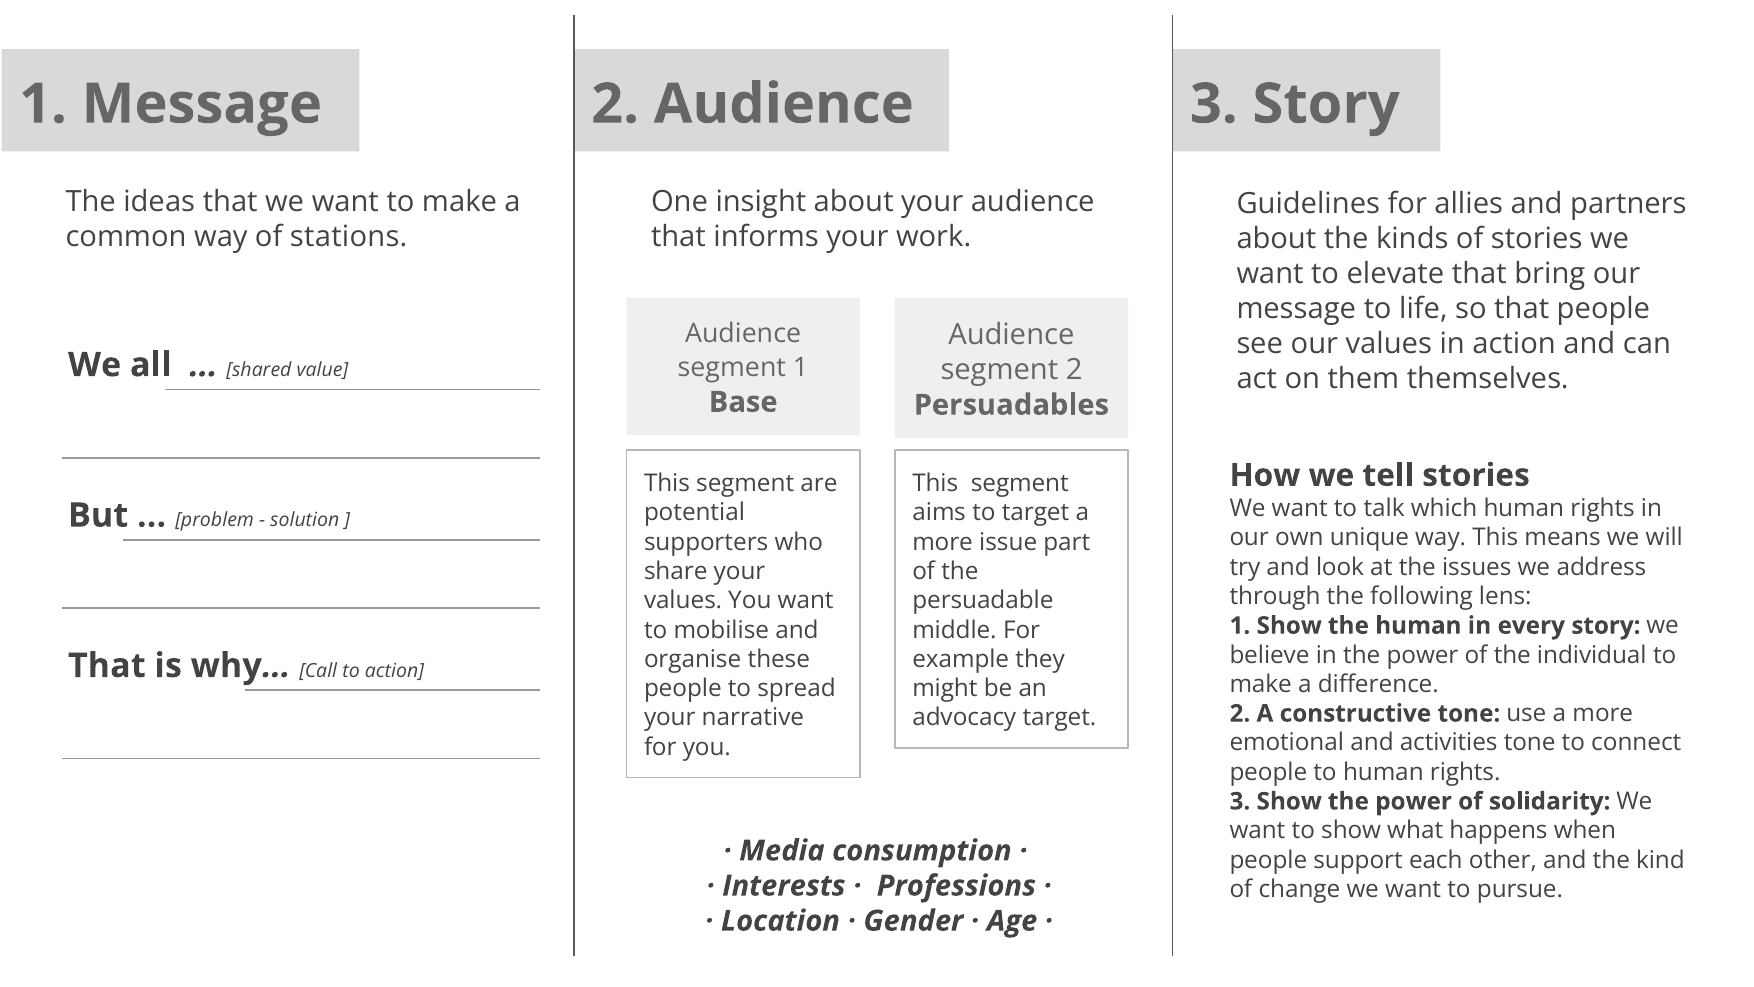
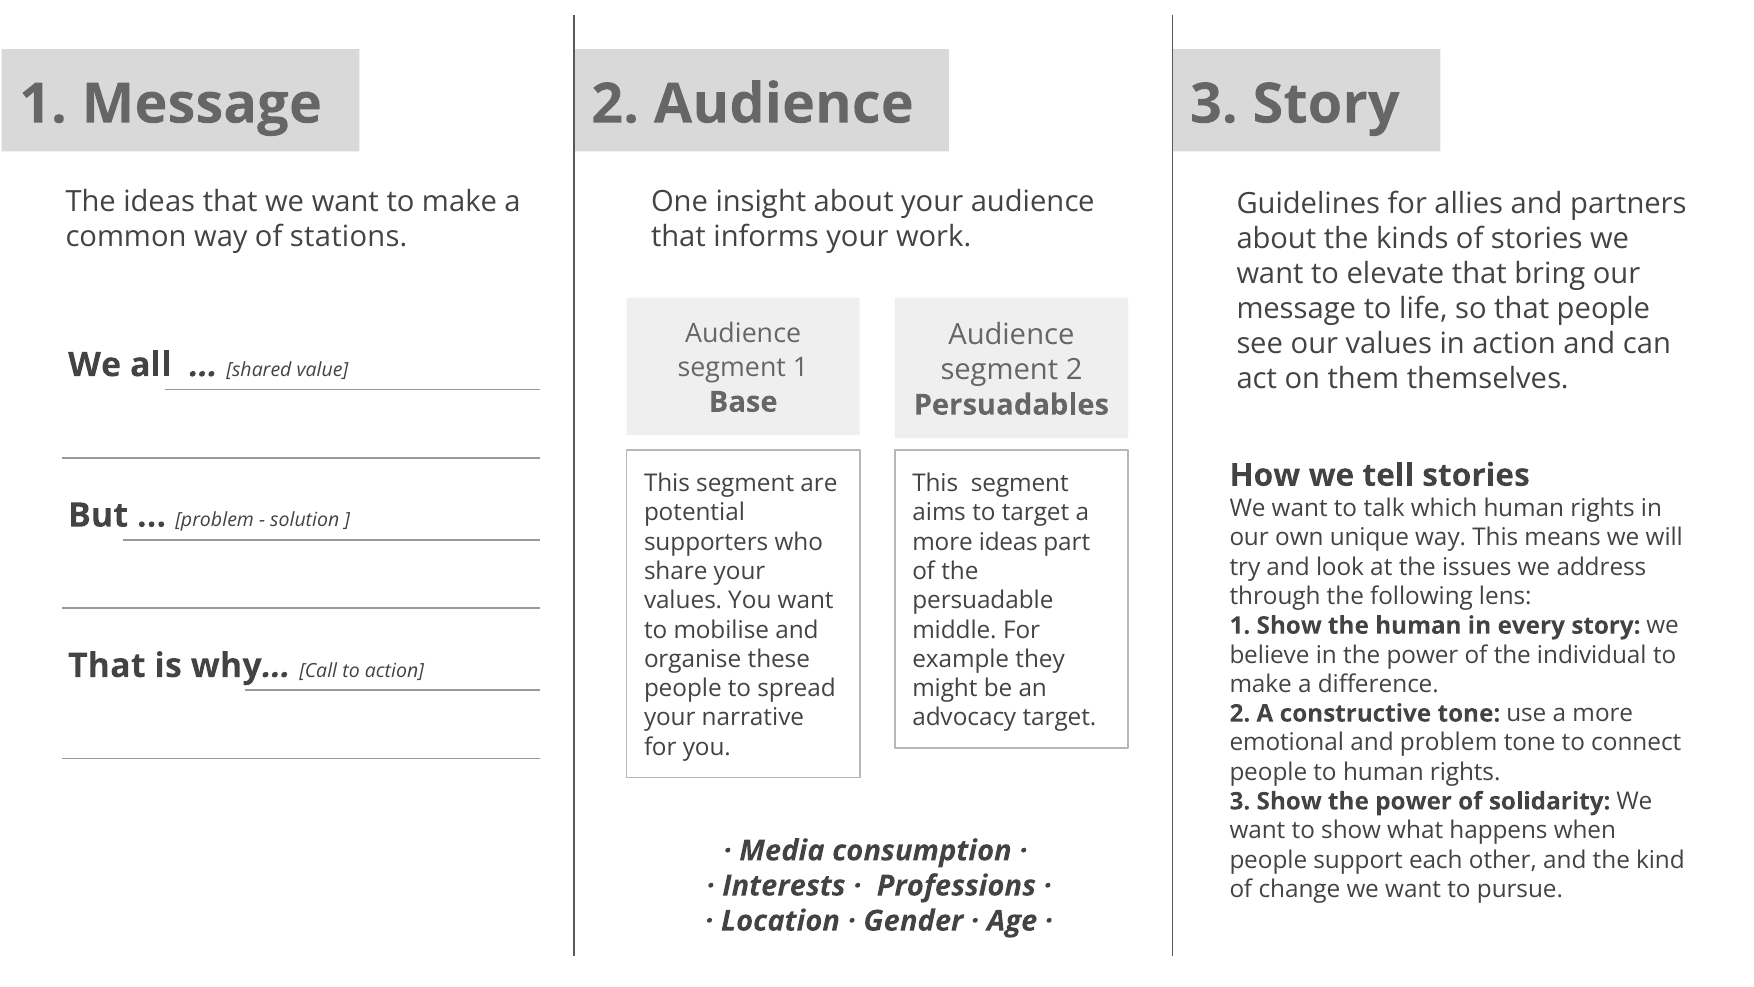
more issue: issue -> ideas
and activities: activities -> problem
